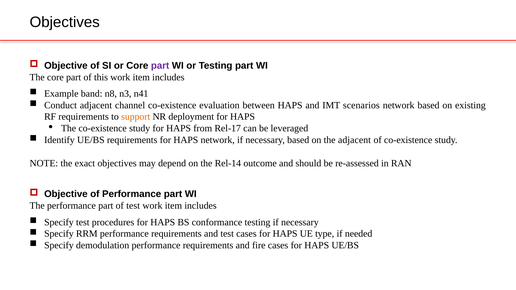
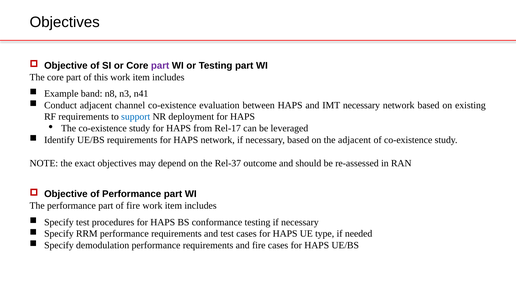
IMT scenarios: scenarios -> necessary
support colour: orange -> blue
Rel-14: Rel-14 -> Rel-37
of test: test -> fire
